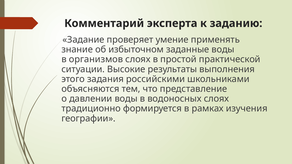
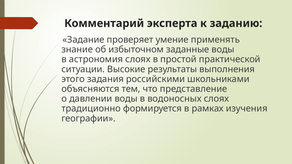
организмов: организмов -> астрономия
